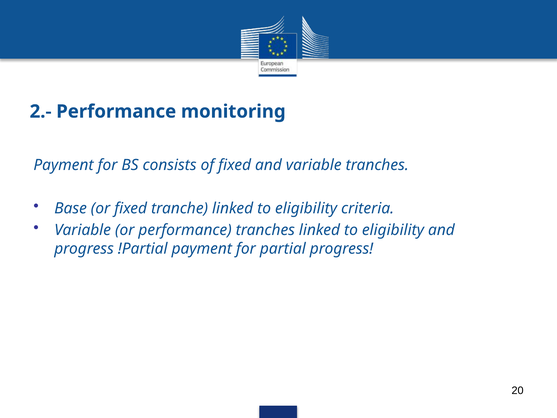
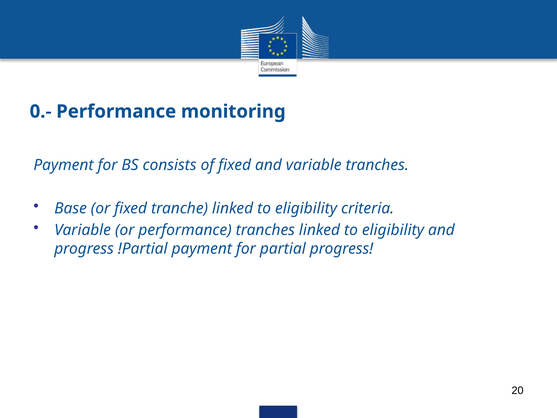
2.-: 2.- -> 0.-
